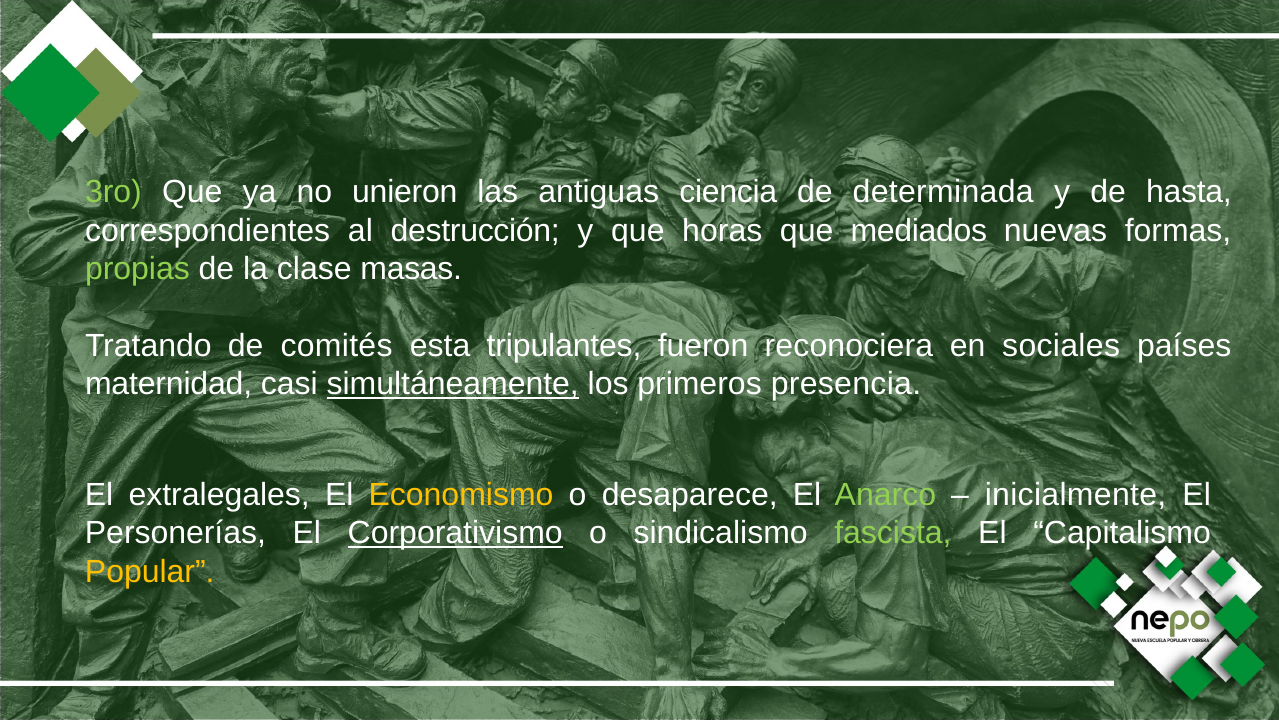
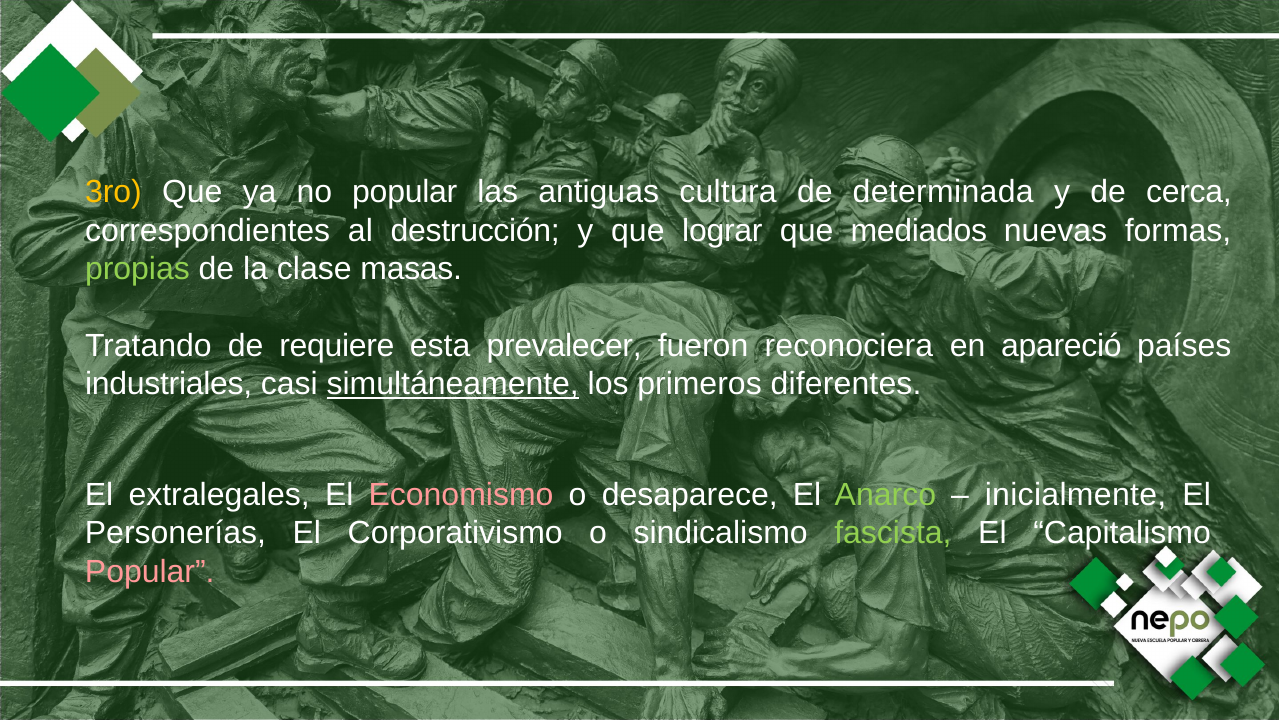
3ro colour: light green -> yellow
no unieron: unieron -> popular
ciencia: ciencia -> cultura
hasta: hasta -> cerca
horas: horas -> lograr
comités: comités -> requiere
tripulantes: tripulantes -> prevalecer
sociales: sociales -> apareció
maternidad: maternidad -> industriales
presencia: presencia -> diferentes
Economismo colour: yellow -> pink
Corporativismo underline: present -> none
Popular at (150, 571) colour: yellow -> pink
